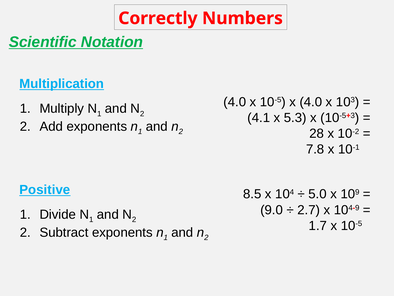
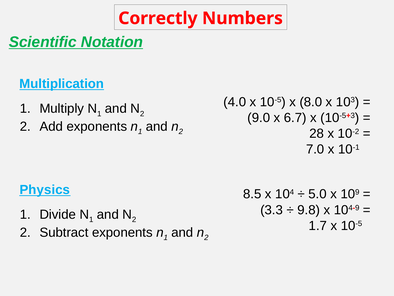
x 4.0: 4.0 -> 8.0
4.1: 4.1 -> 9.0
5.3: 5.3 -> 6.7
7.8: 7.8 -> 7.0
Positive: Positive -> Physics
9.0: 9.0 -> 3.3
2.7: 2.7 -> 9.8
